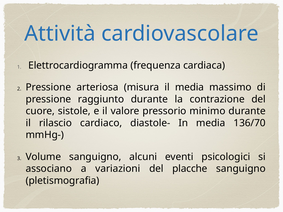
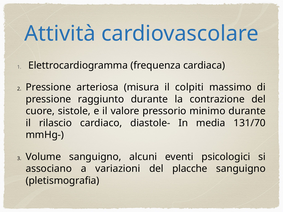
il media: media -> colpiti
136/70: 136/70 -> 131/70
